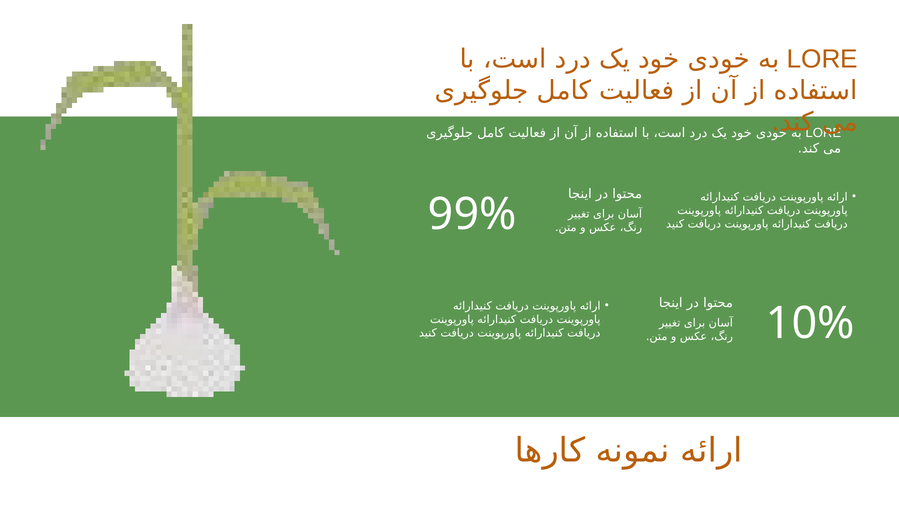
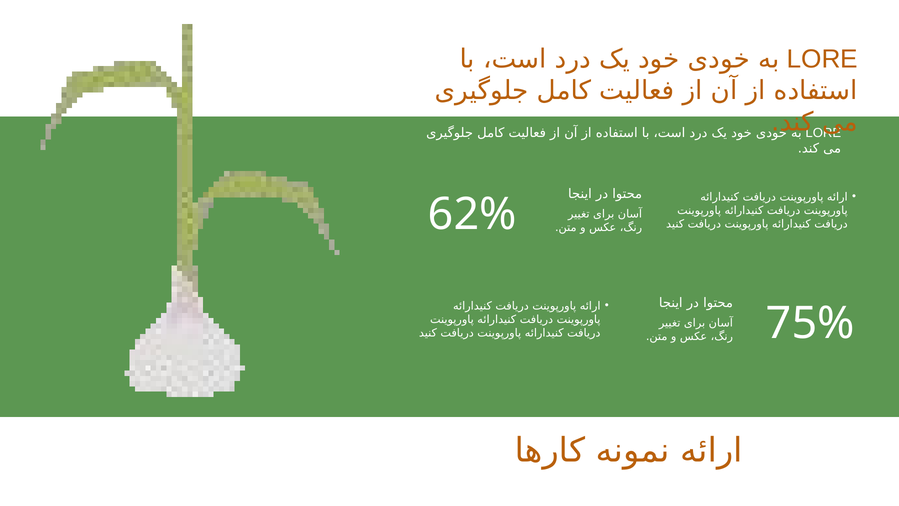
99%: 99% -> 62%
10%: 10% -> 75%
